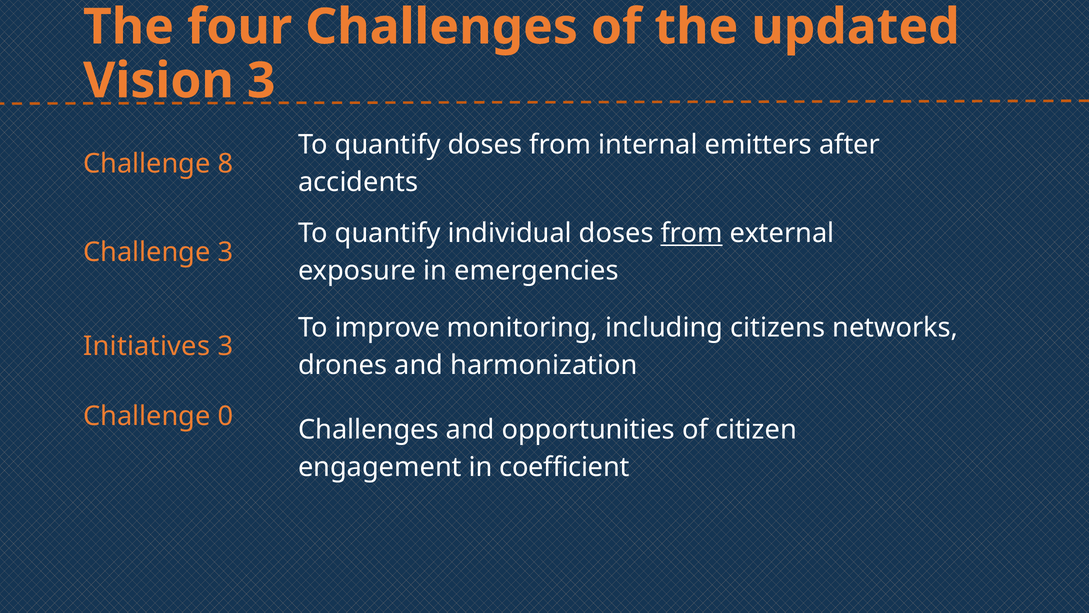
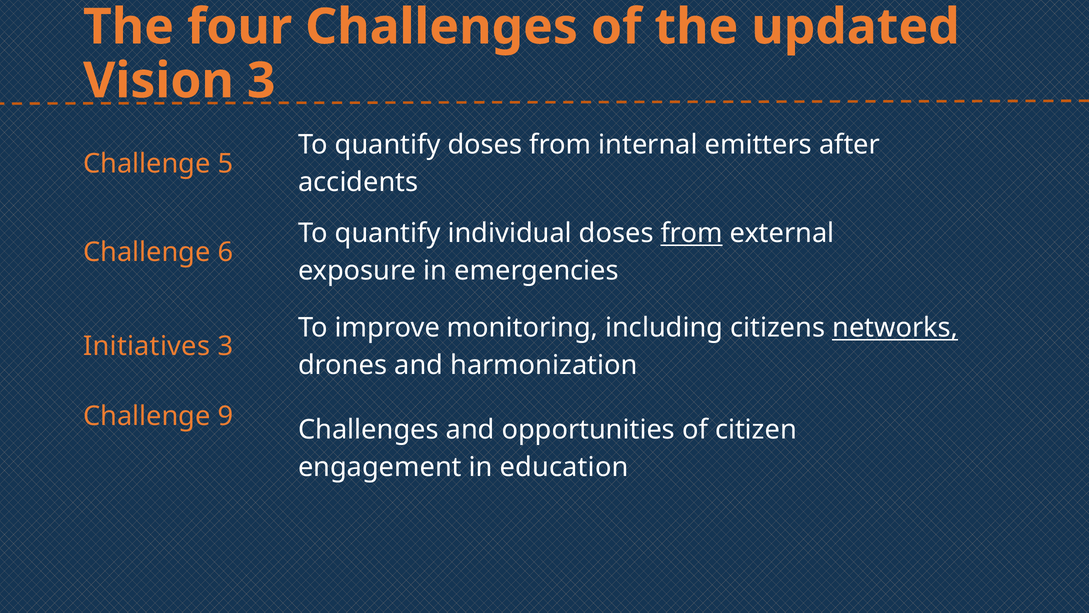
8: 8 -> 5
Challenge 3: 3 -> 6
networks underline: none -> present
0: 0 -> 9
coefficient: coefficient -> education
